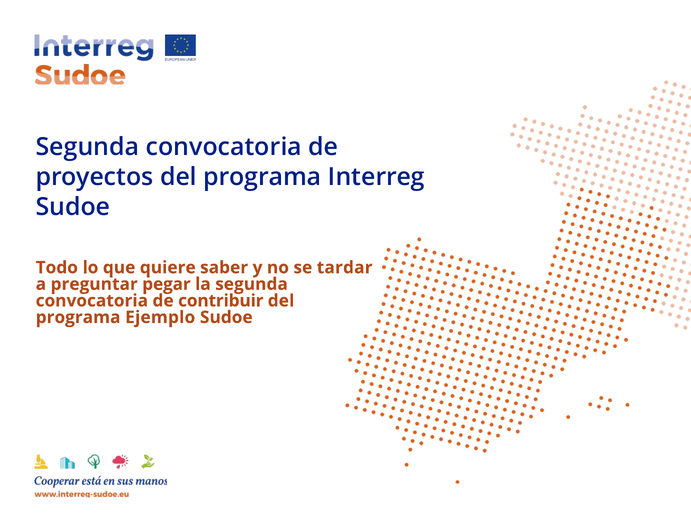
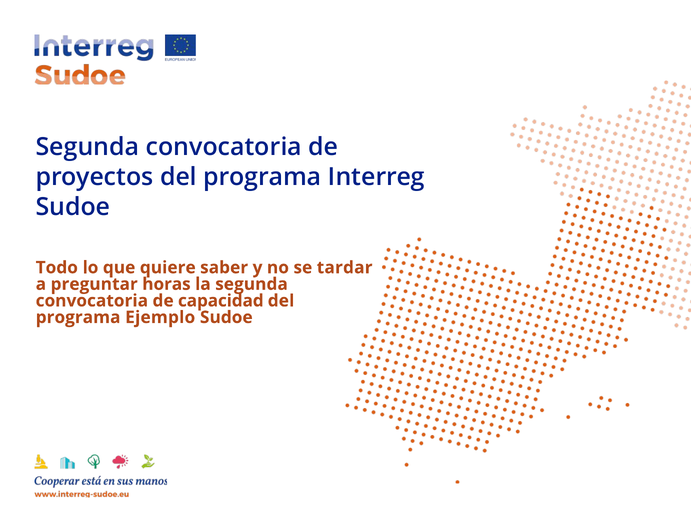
pegar: pegar -> horas
contribuir: contribuir -> capacidad
